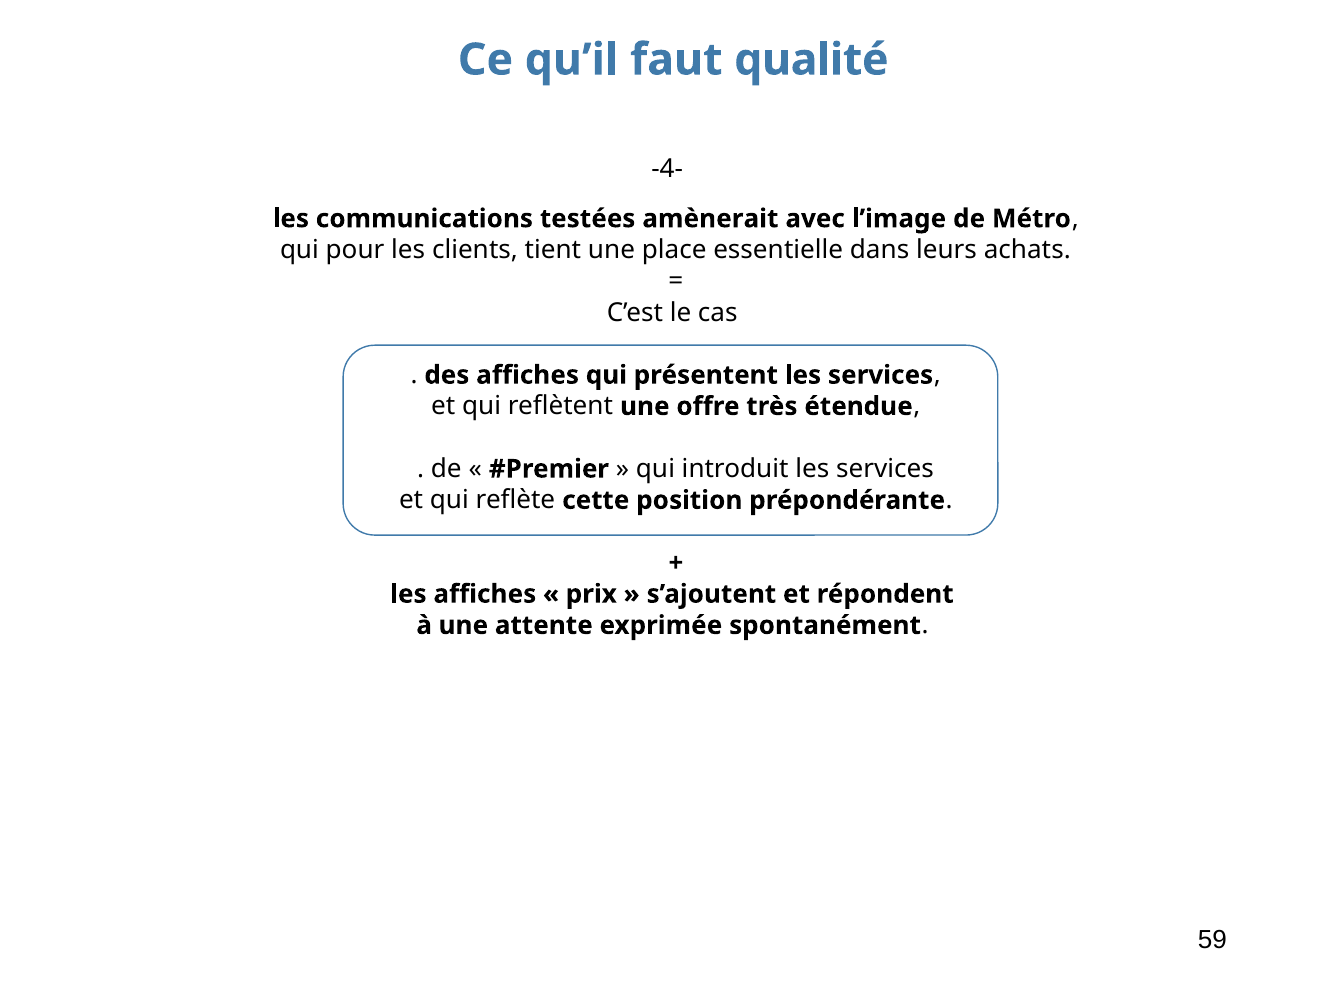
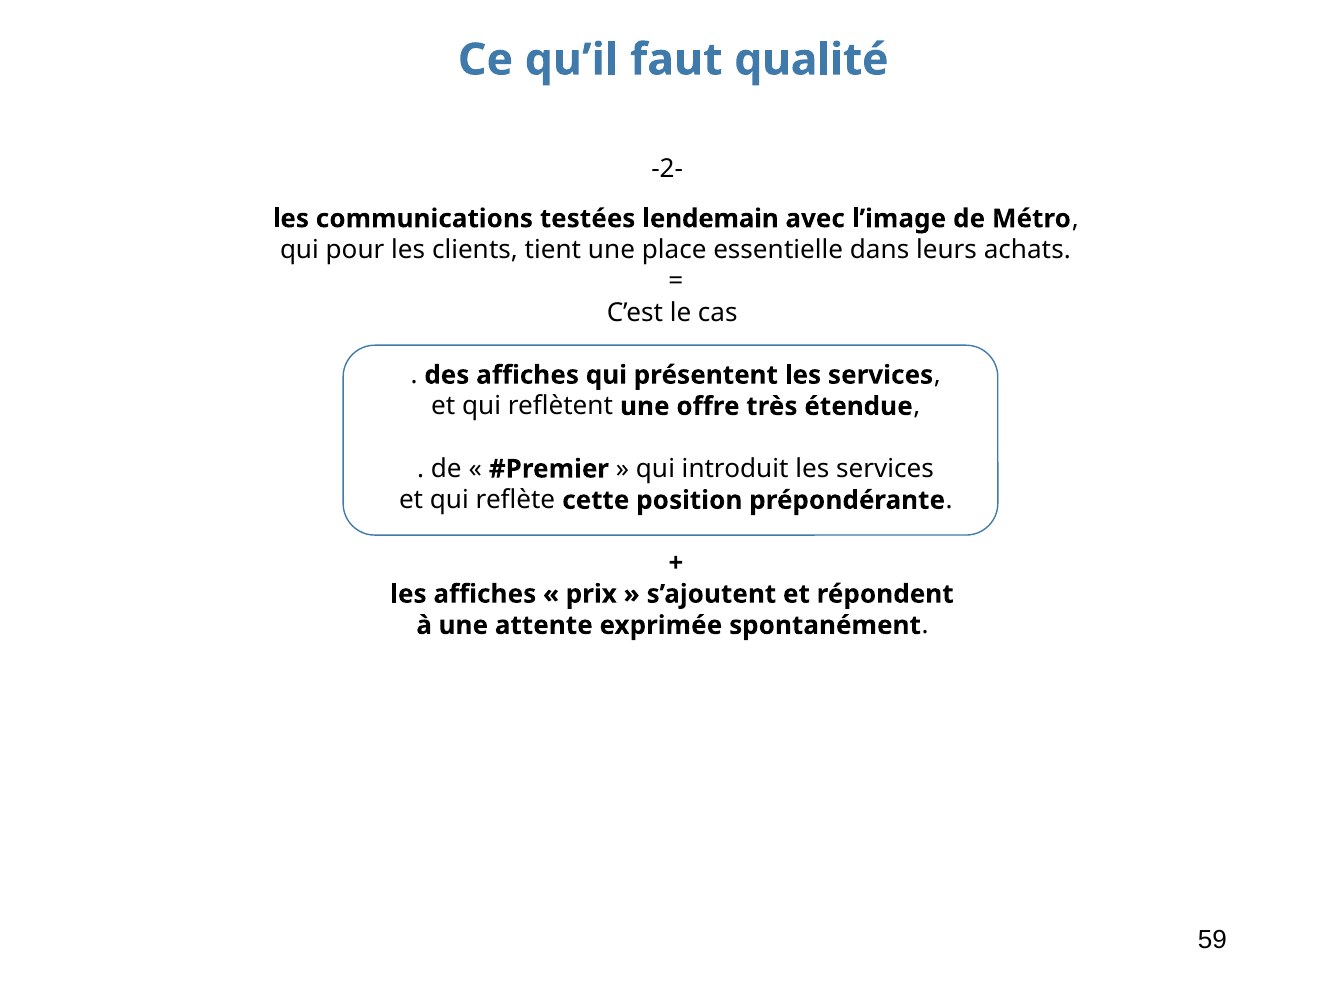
-4-: -4- -> -2-
amènerait: amènerait -> lendemain
